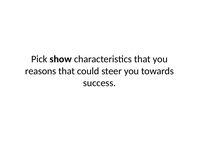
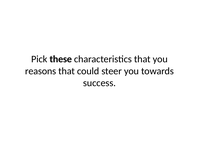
show: show -> these
